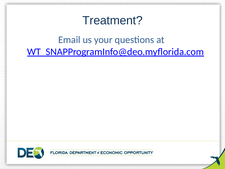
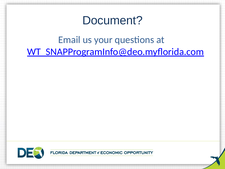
Treatment: Treatment -> Document
